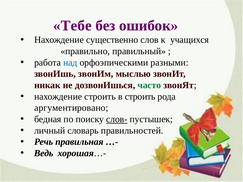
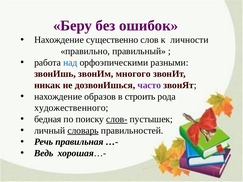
Тебе: Тебе -> Беру
учащихся: учащихся -> личности
мыслью: мыслью -> многого
часто colour: green -> purple
нахождение строить: строить -> образов
аргументировано: аргументировано -> художественного
словарь underline: none -> present
